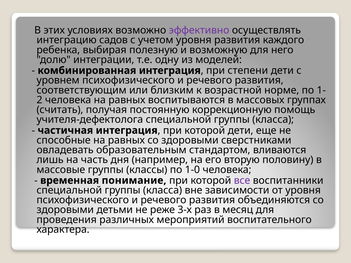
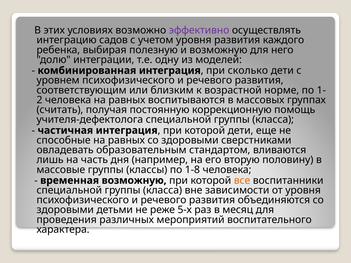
степени: степени -> сколько
1-0: 1-0 -> 1-8
временная понимание: понимание -> возможную
все colour: purple -> orange
3-х: 3-х -> 5-х
